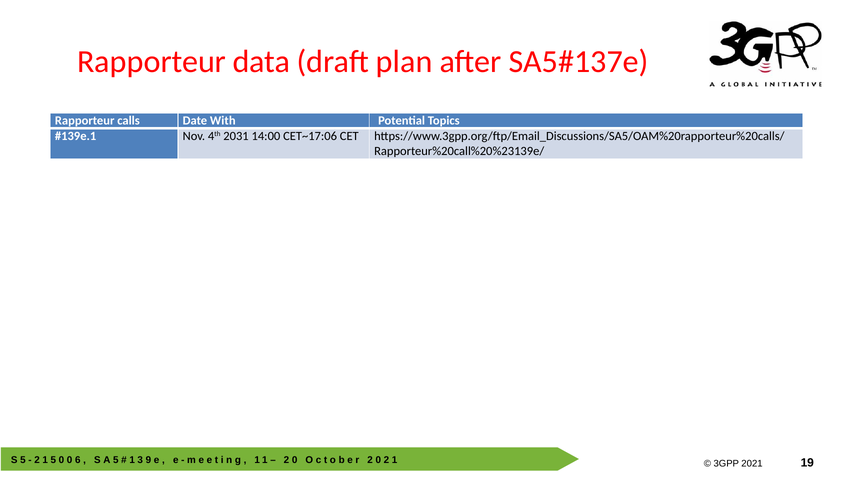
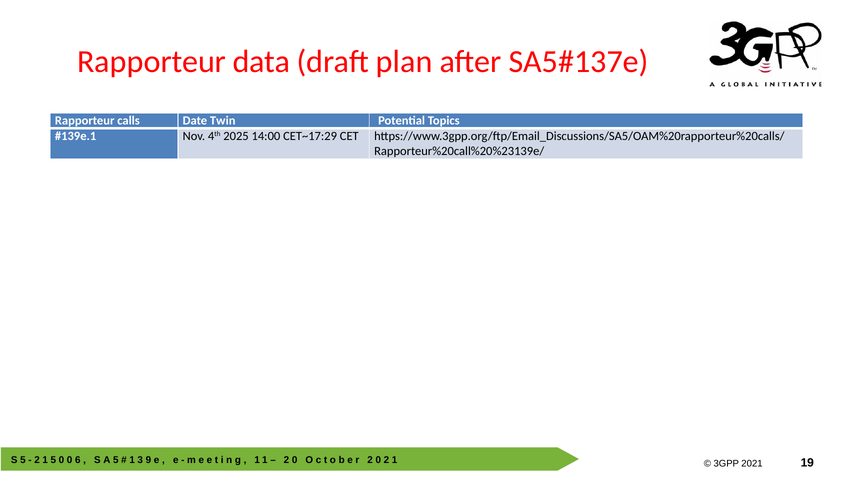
With: With -> Twin
2031: 2031 -> 2025
CET~17:06: CET~17:06 -> CET~17:29
